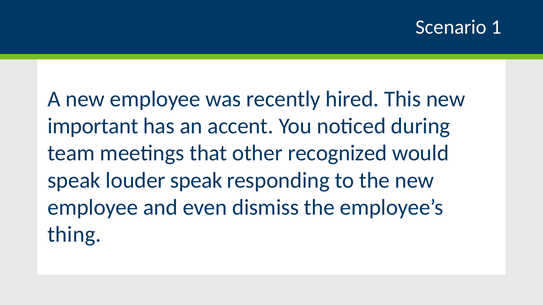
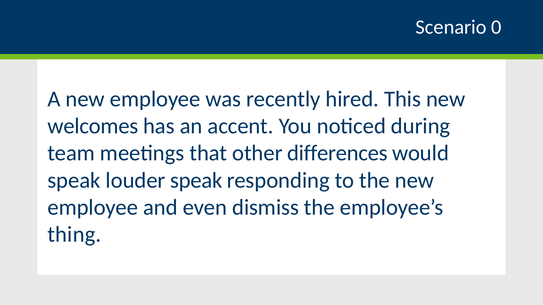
1: 1 -> 0
important: important -> welcomes
recognized: recognized -> differences
